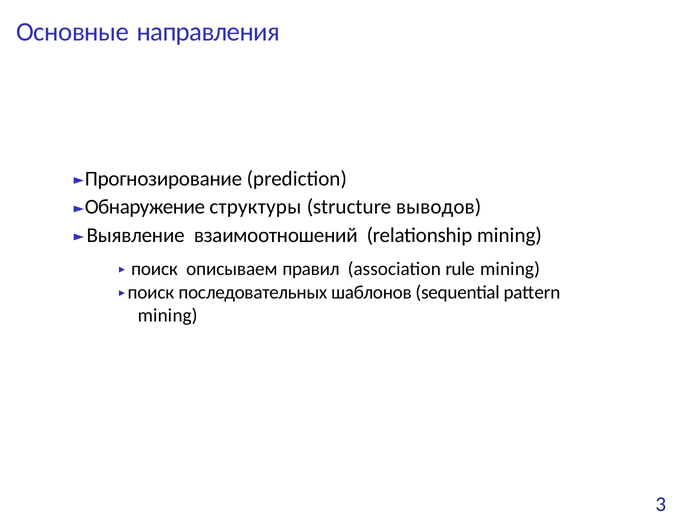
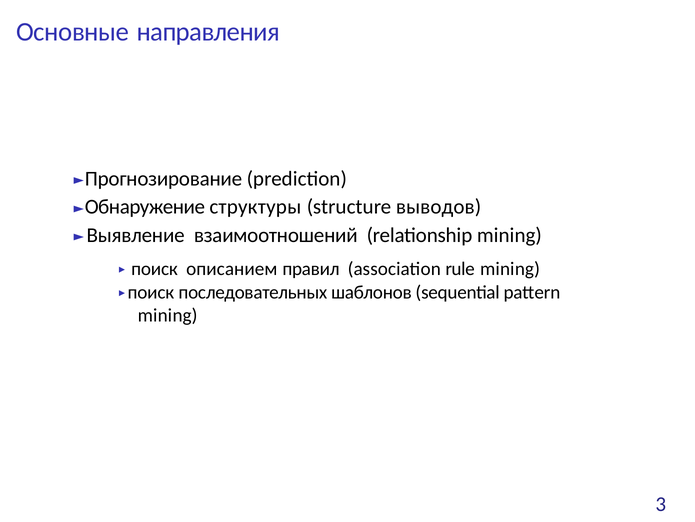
описываем: описываем -> описанием
